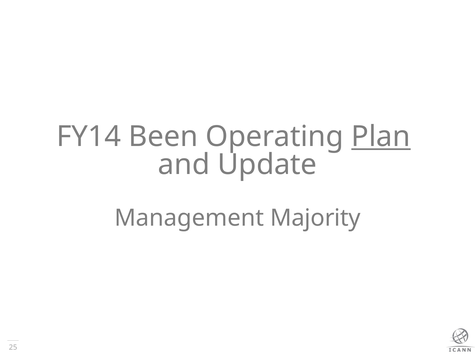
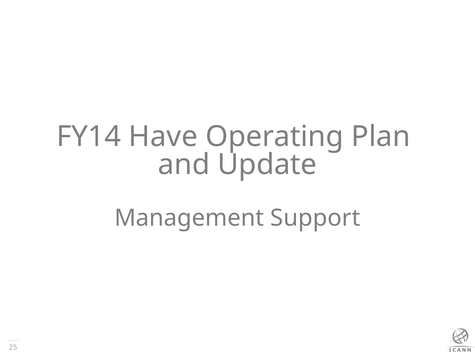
Been: Been -> Have
Plan underline: present -> none
Majority: Majority -> Support
